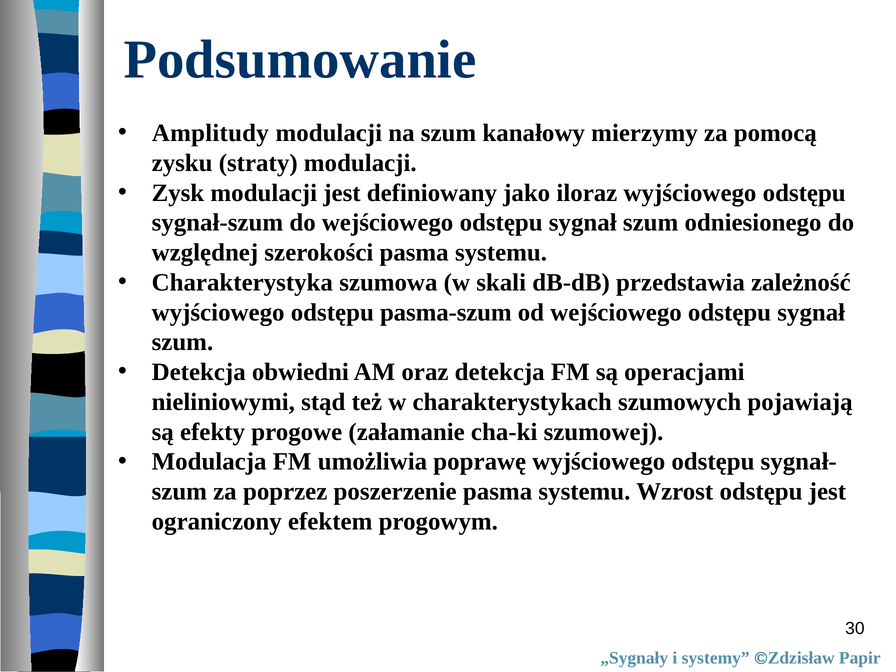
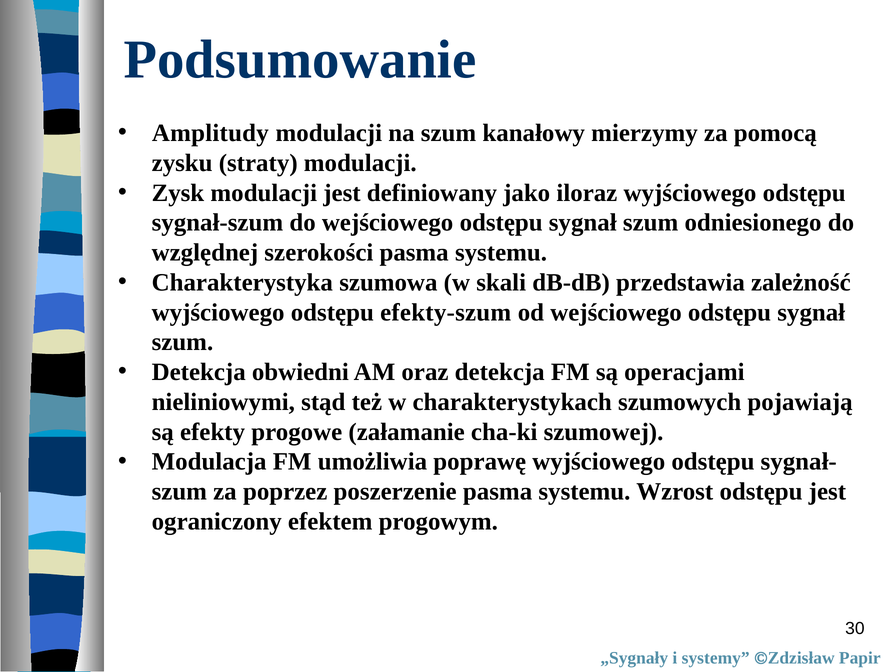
pasma-szum: pasma-szum -> efekty-szum
